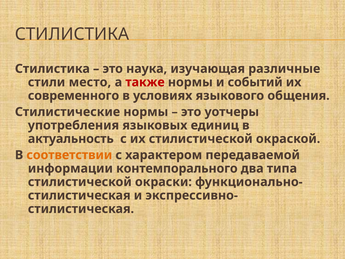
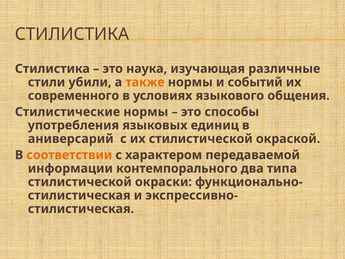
место: место -> убили
также colour: red -> orange
уотчеры: уотчеры -> способы
актуальность: актуальность -> аниверсарий
